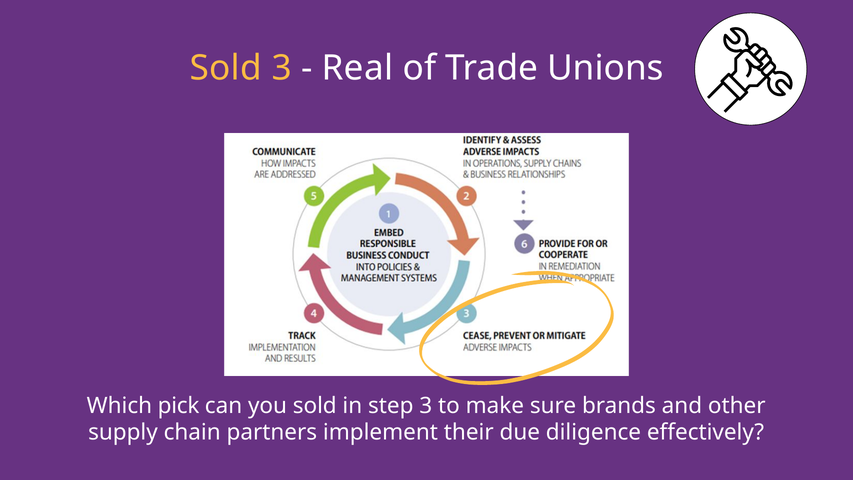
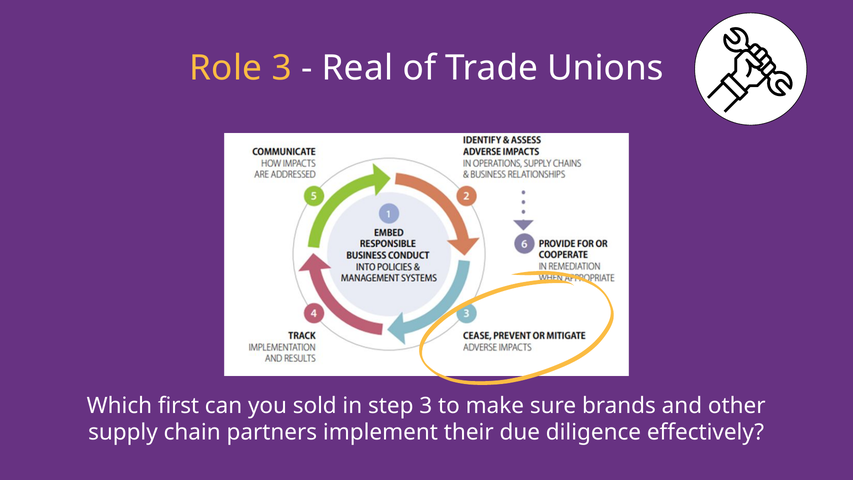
Sold at (226, 68): Sold -> Role
pick: pick -> first
